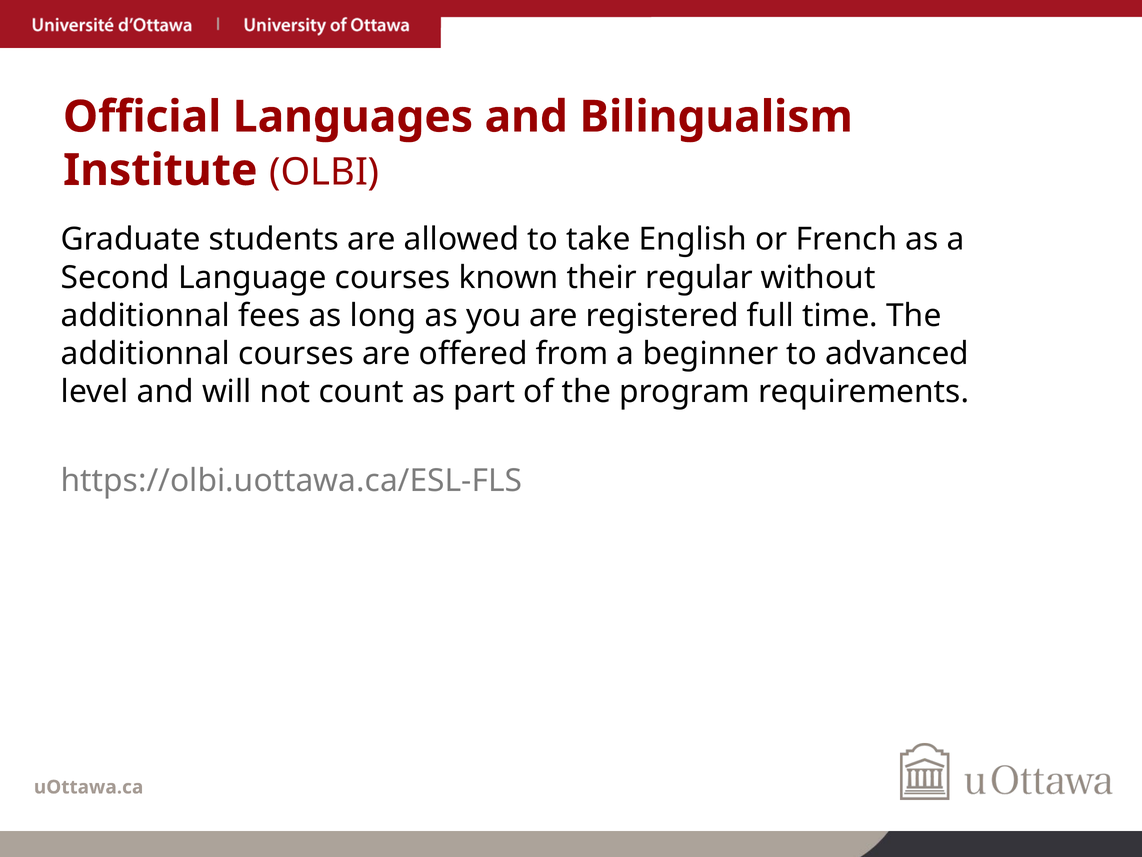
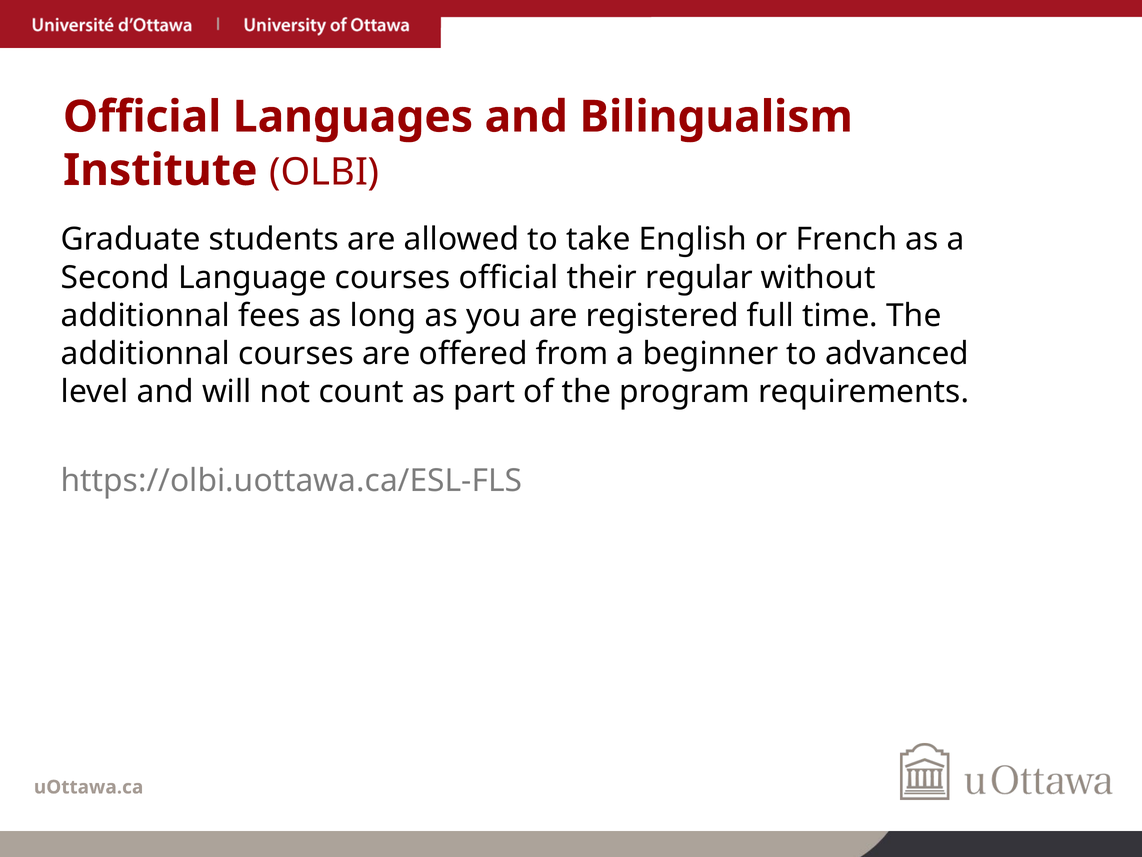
courses known: known -> official
